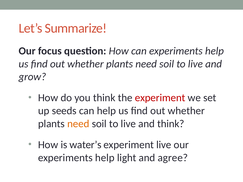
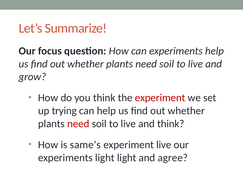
seeds: seeds -> trying
need at (78, 124) colour: orange -> red
water’s: water’s -> same’s
help at (105, 158): help -> light
